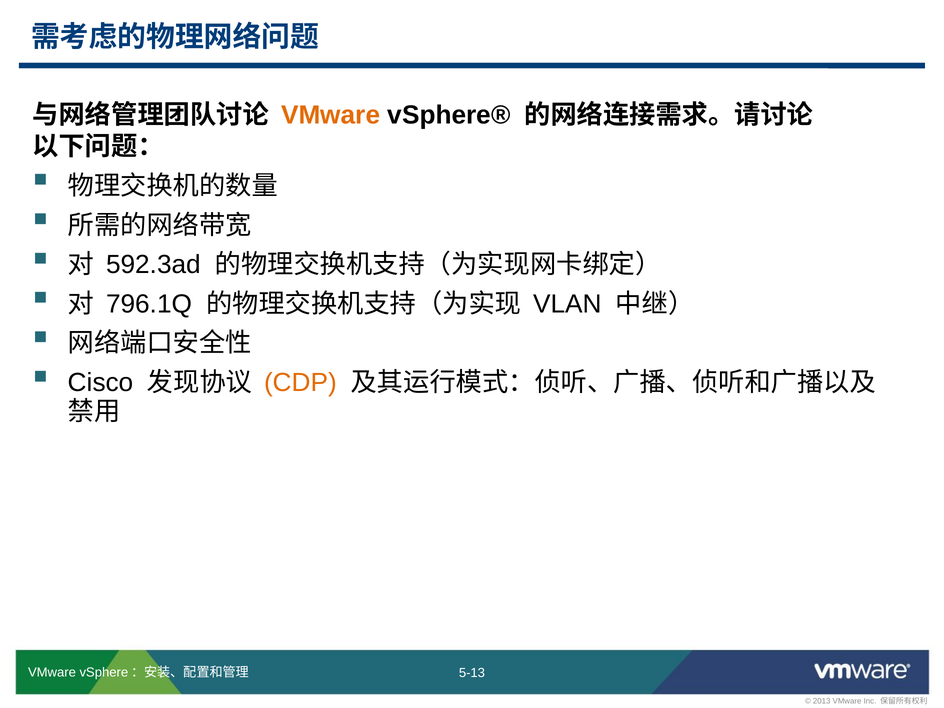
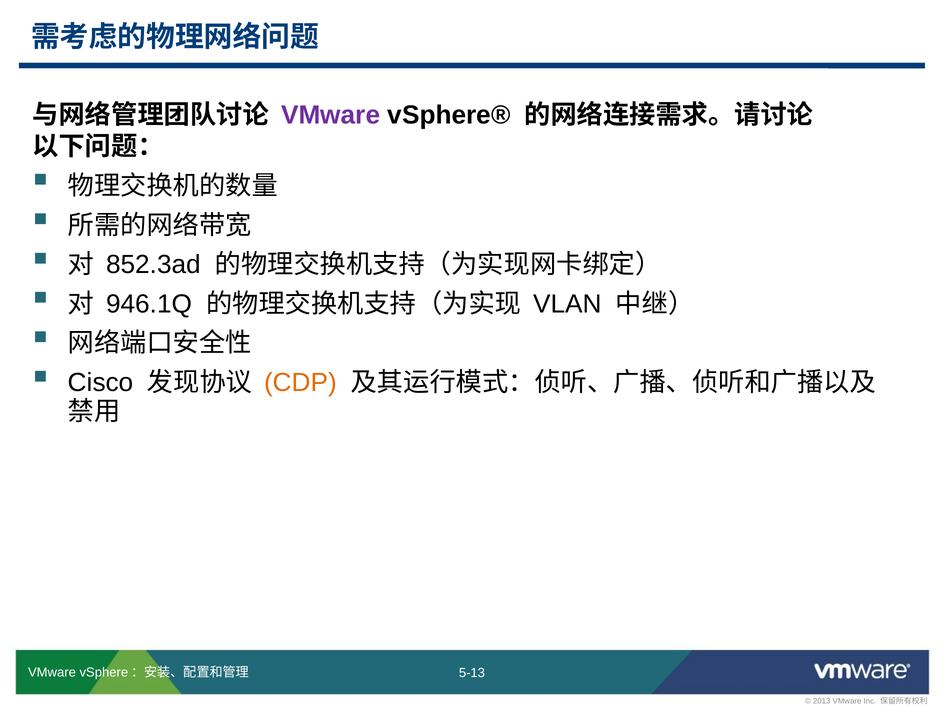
VMware at (331, 115) colour: orange -> purple
592.3ad: 592.3ad -> 852.3ad
796.1Q: 796.1Q -> 946.1Q
